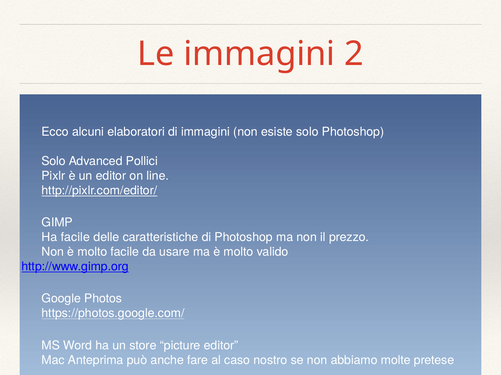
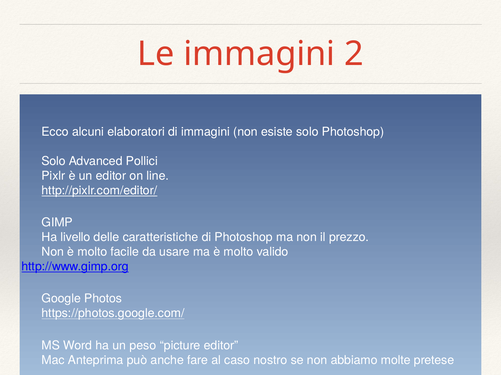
facile at (75, 238): facile -> livello
store: store -> peso
